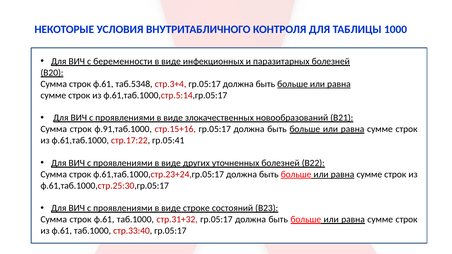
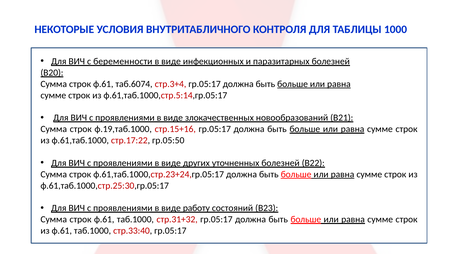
таб.5348: таб.5348 -> таб.6074
ф.91,таб.1000: ф.91,таб.1000 -> ф.19,таб.1000
гр.05:41: гр.05:41 -> гр.05:50
строке: строке -> работу
